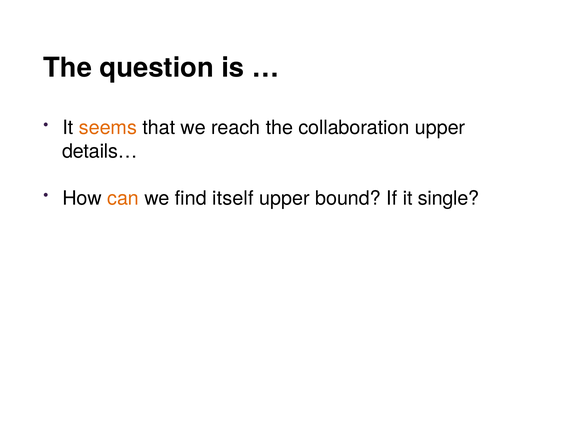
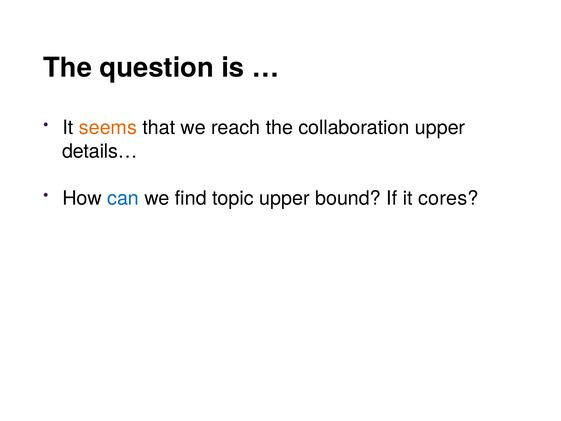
can colour: orange -> blue
itself: itself -> topic
single: single -> cores
